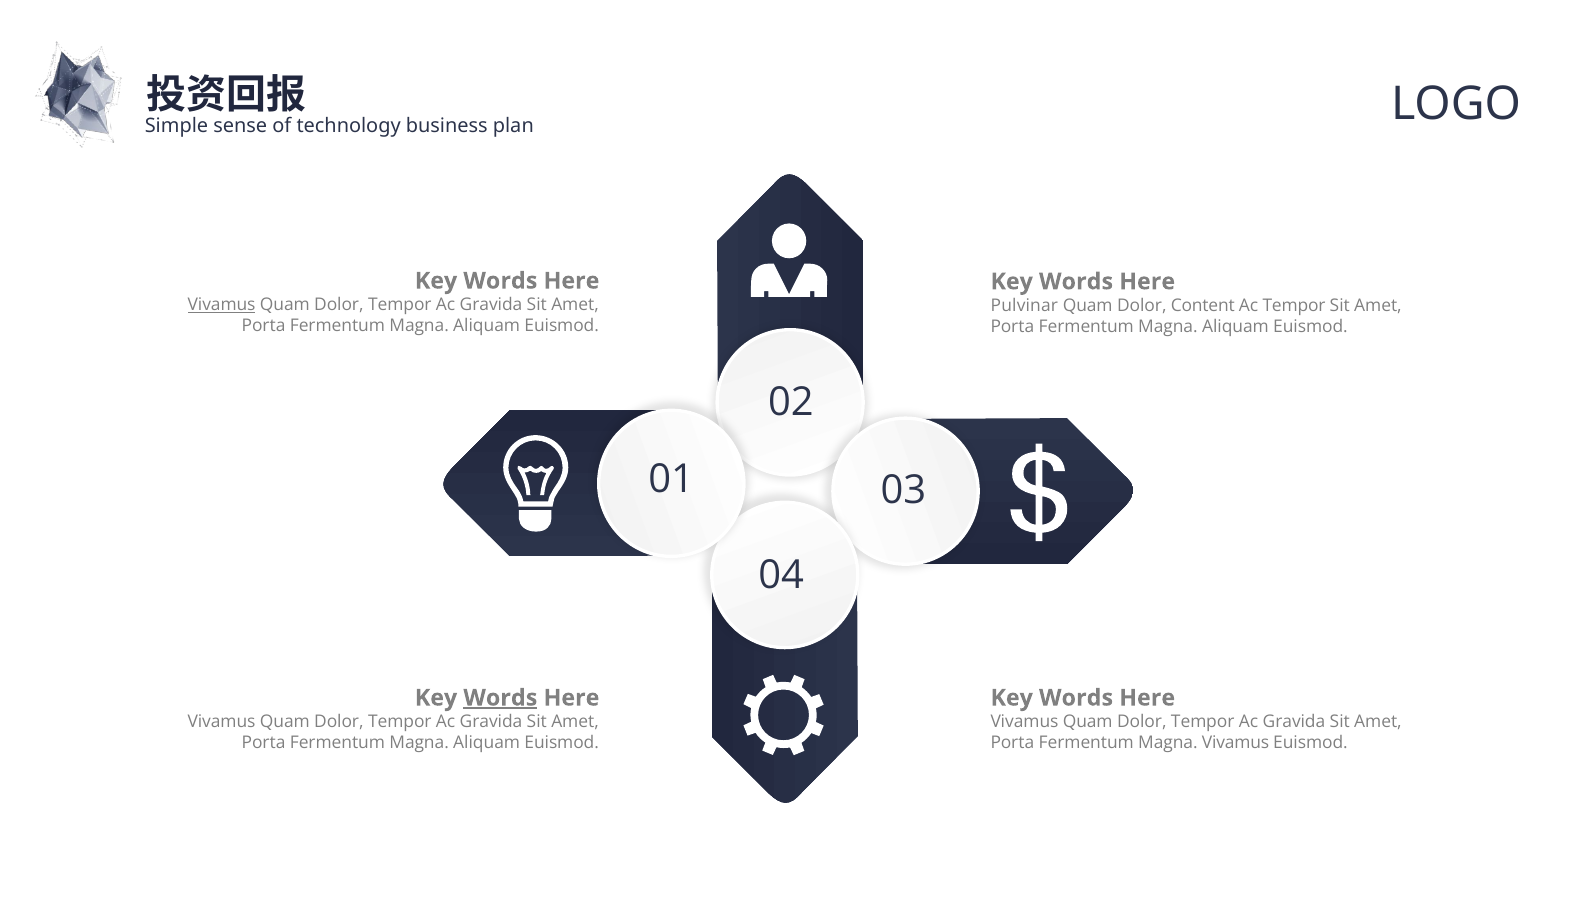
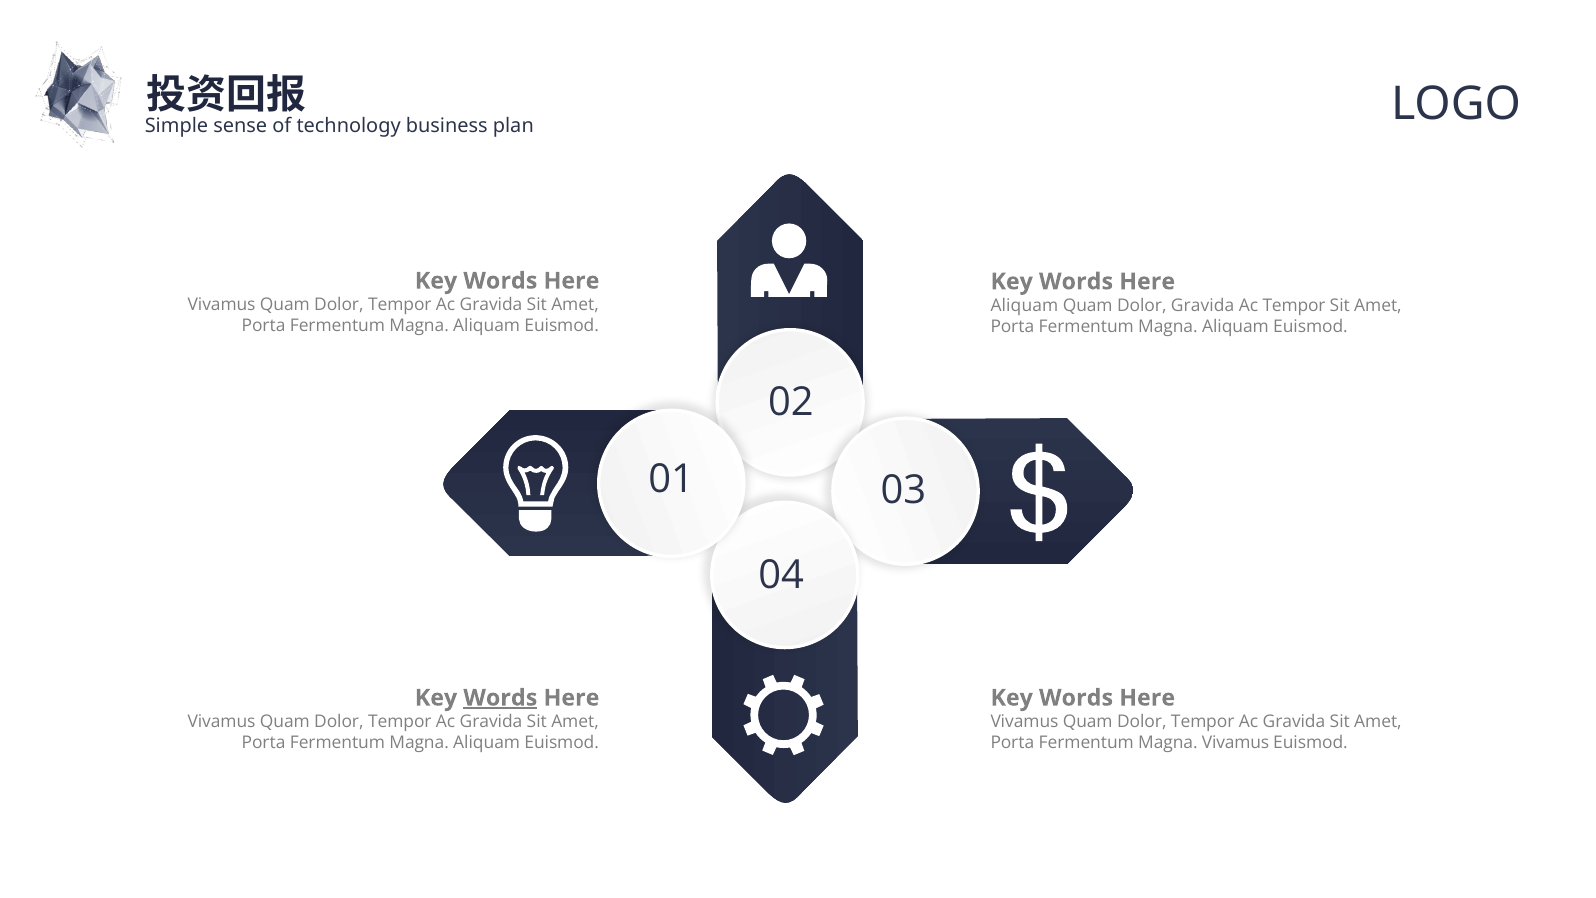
Vivamus at (222, 305) underline: present -> none
Pulvinar at (1024, 306): Pulvinar -> Aliquam
Dolor Content: Content -> Gravida
